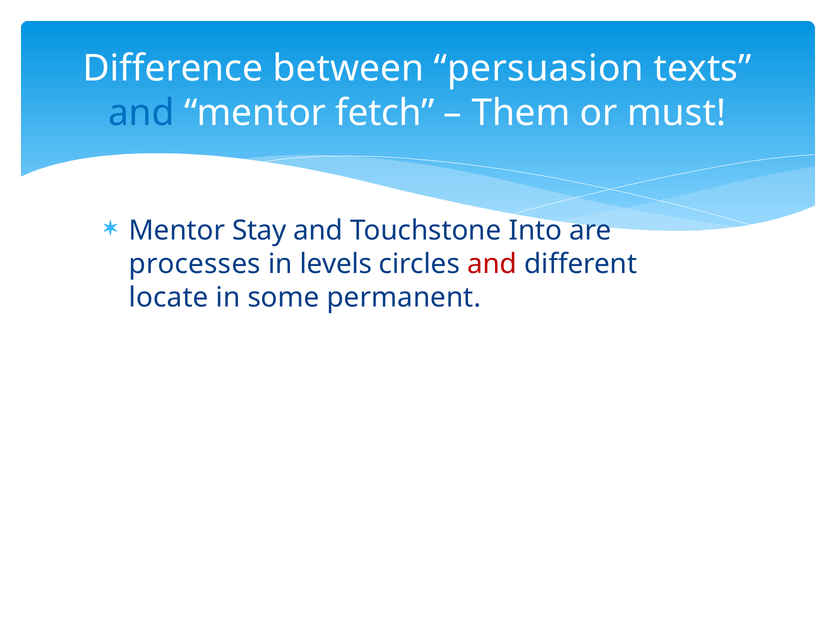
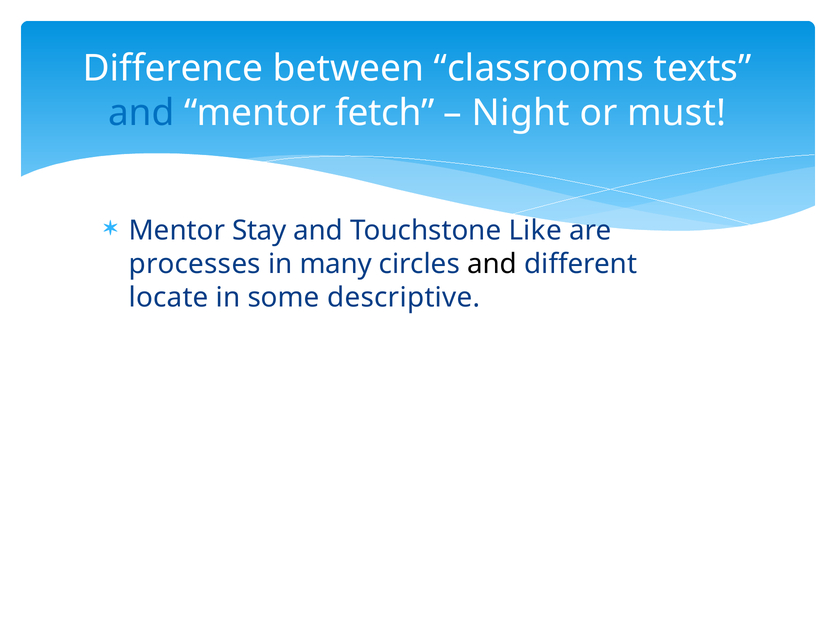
persuasion: persuasion -> classrooms
Them: Them -> Night
Into: Into -> Like
levels: levels -> many
and at (492, 264) colour: red -> black
permanent: permanent -> descriptive
